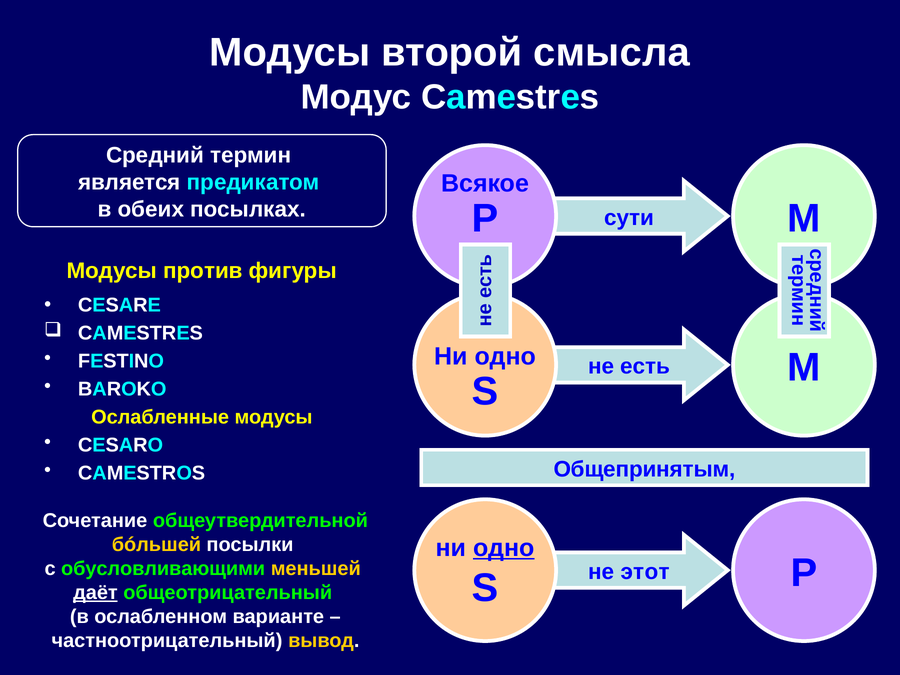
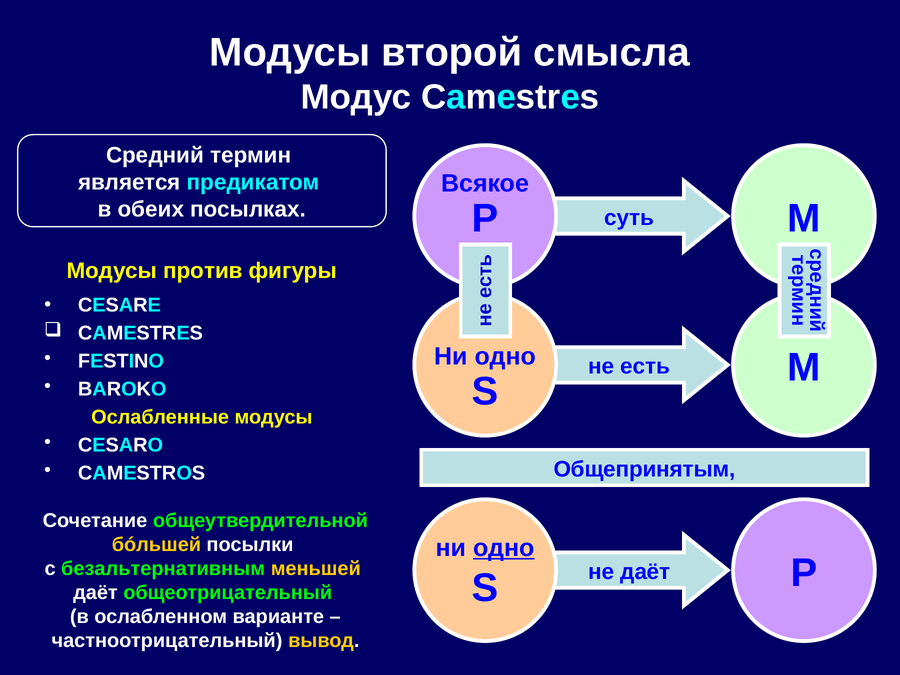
сути: сути -> суть
обусловливающими: обусловливающими -> безальтернативным
не этот: этот -> даёт
даёт at (95, 593) underline: present -> none
